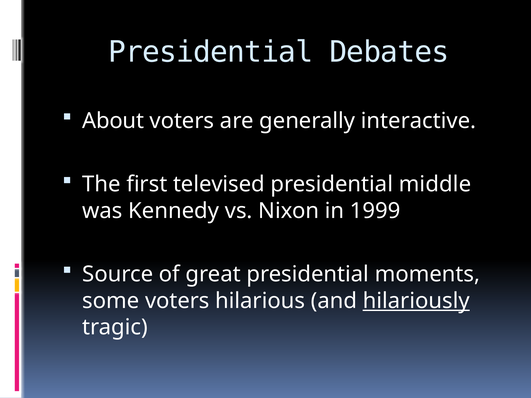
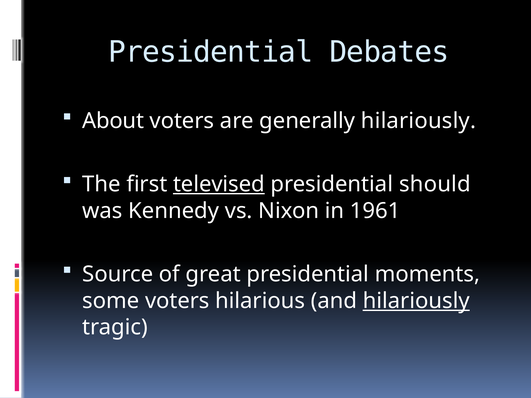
generally interactive: interactive -> hilariously
televised underline: none -> present
middle: middle -> should
1999: 1999 -> 1961
